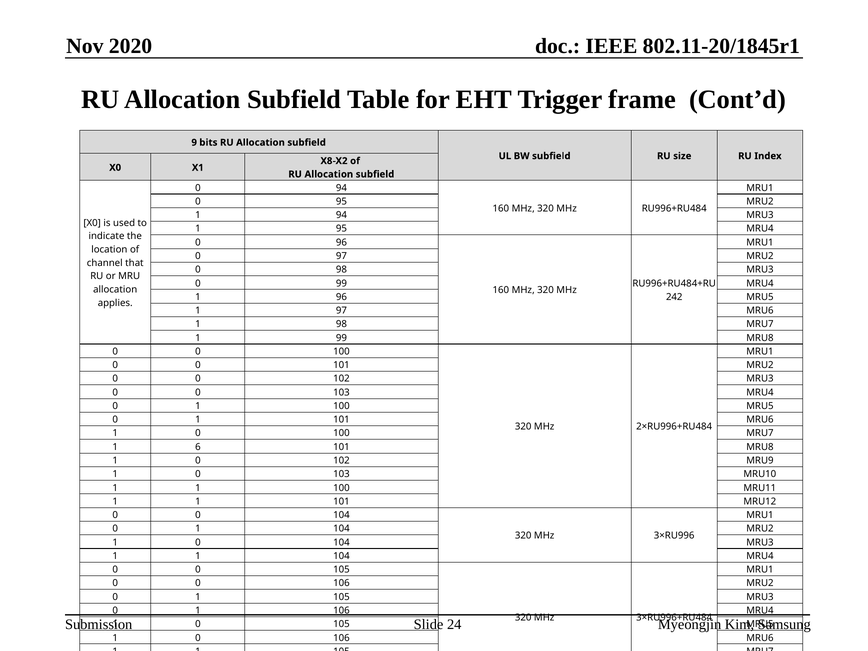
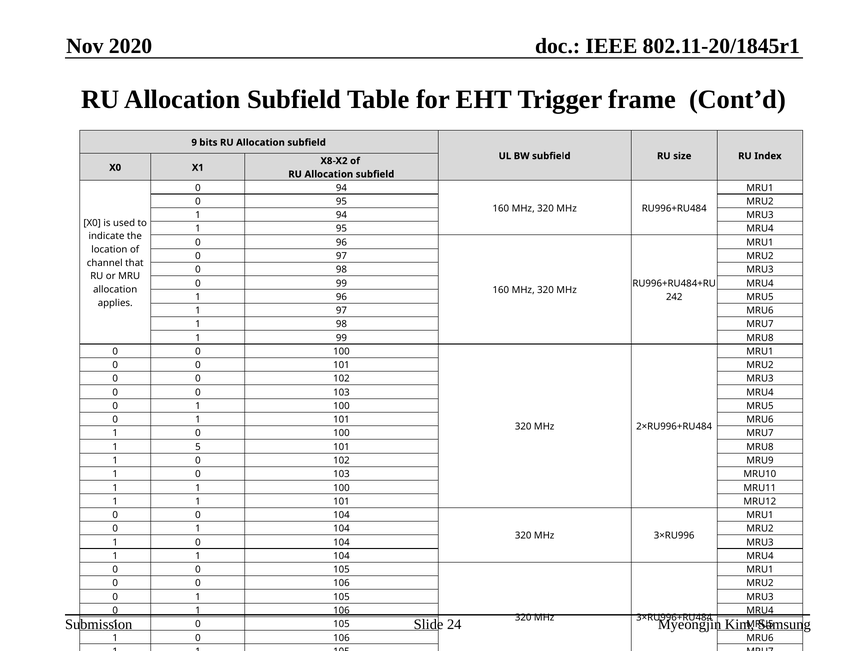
6: 6 -> 5
